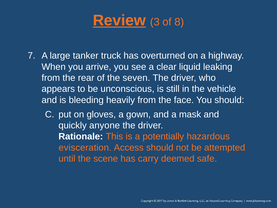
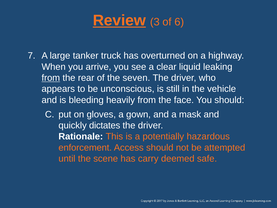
8: 8 -> 6
from at (51, 78) underline: none -> present
anyone: anyone -> dictates
evisceration: evisceration -> enforcement
